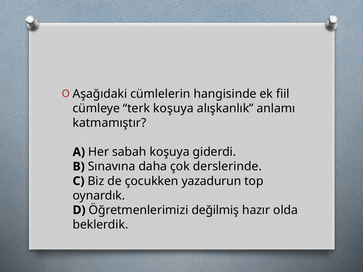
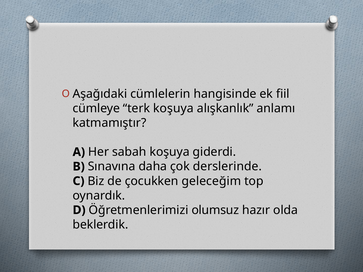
yazadurun: yazadurun -> geleceğim
değilmiş: değilmiş -> olumsuz
